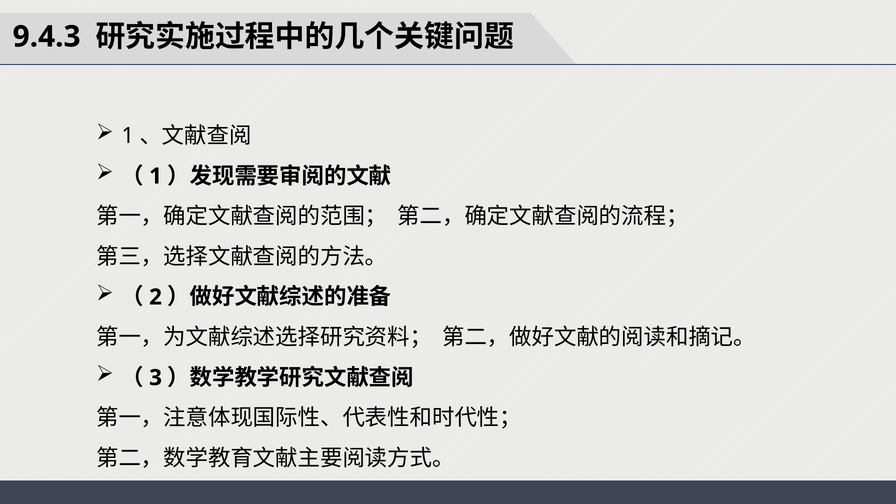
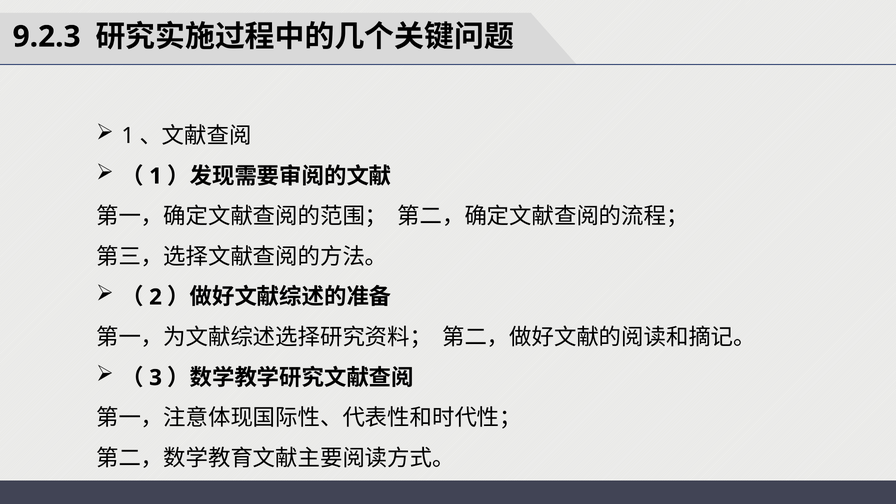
9.4.3: 9.4.3 -> 9.2.3
